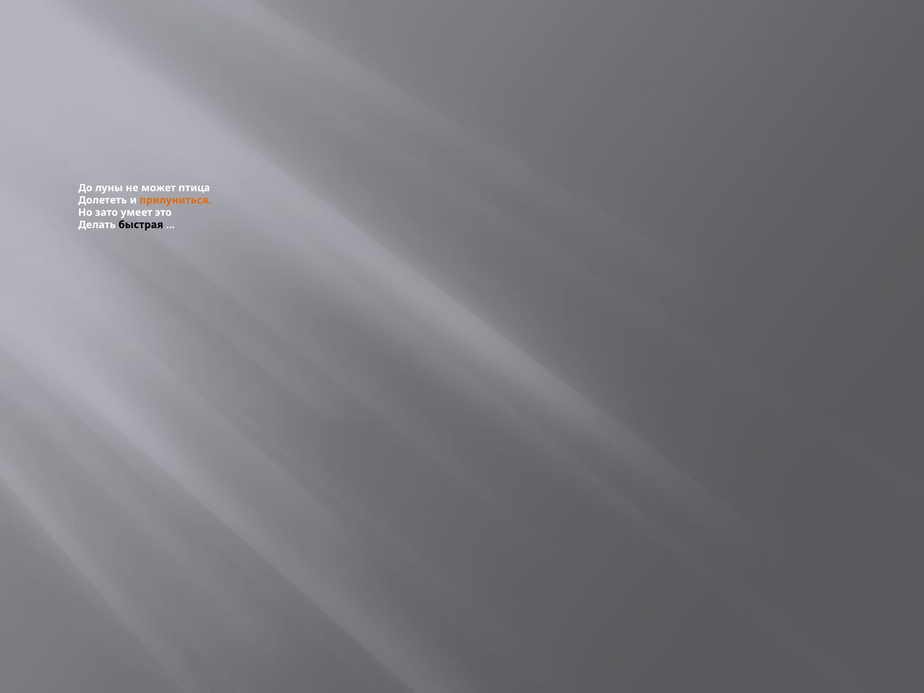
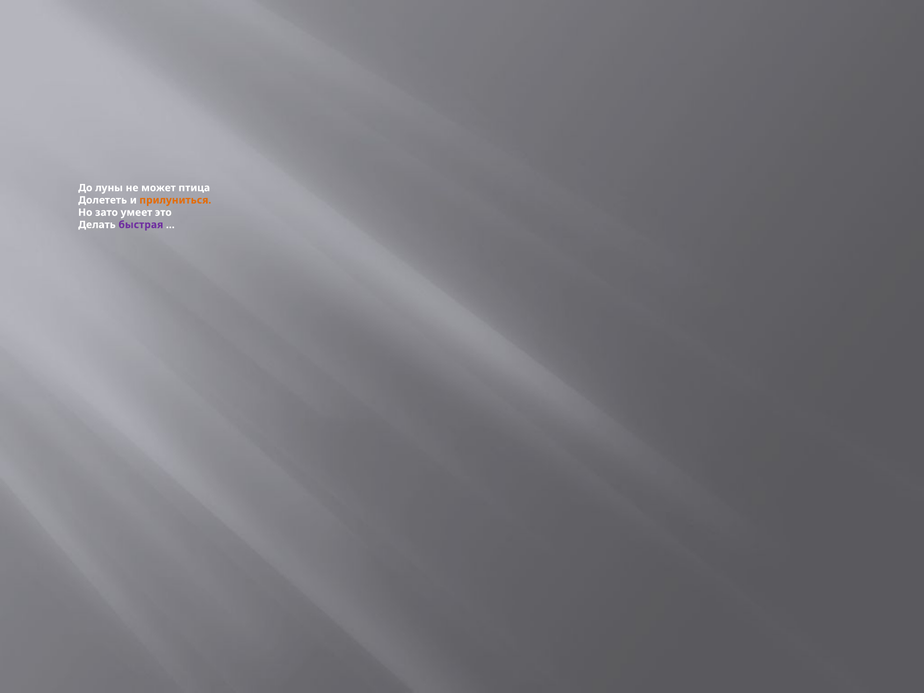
быстрая colour: black -> purple
